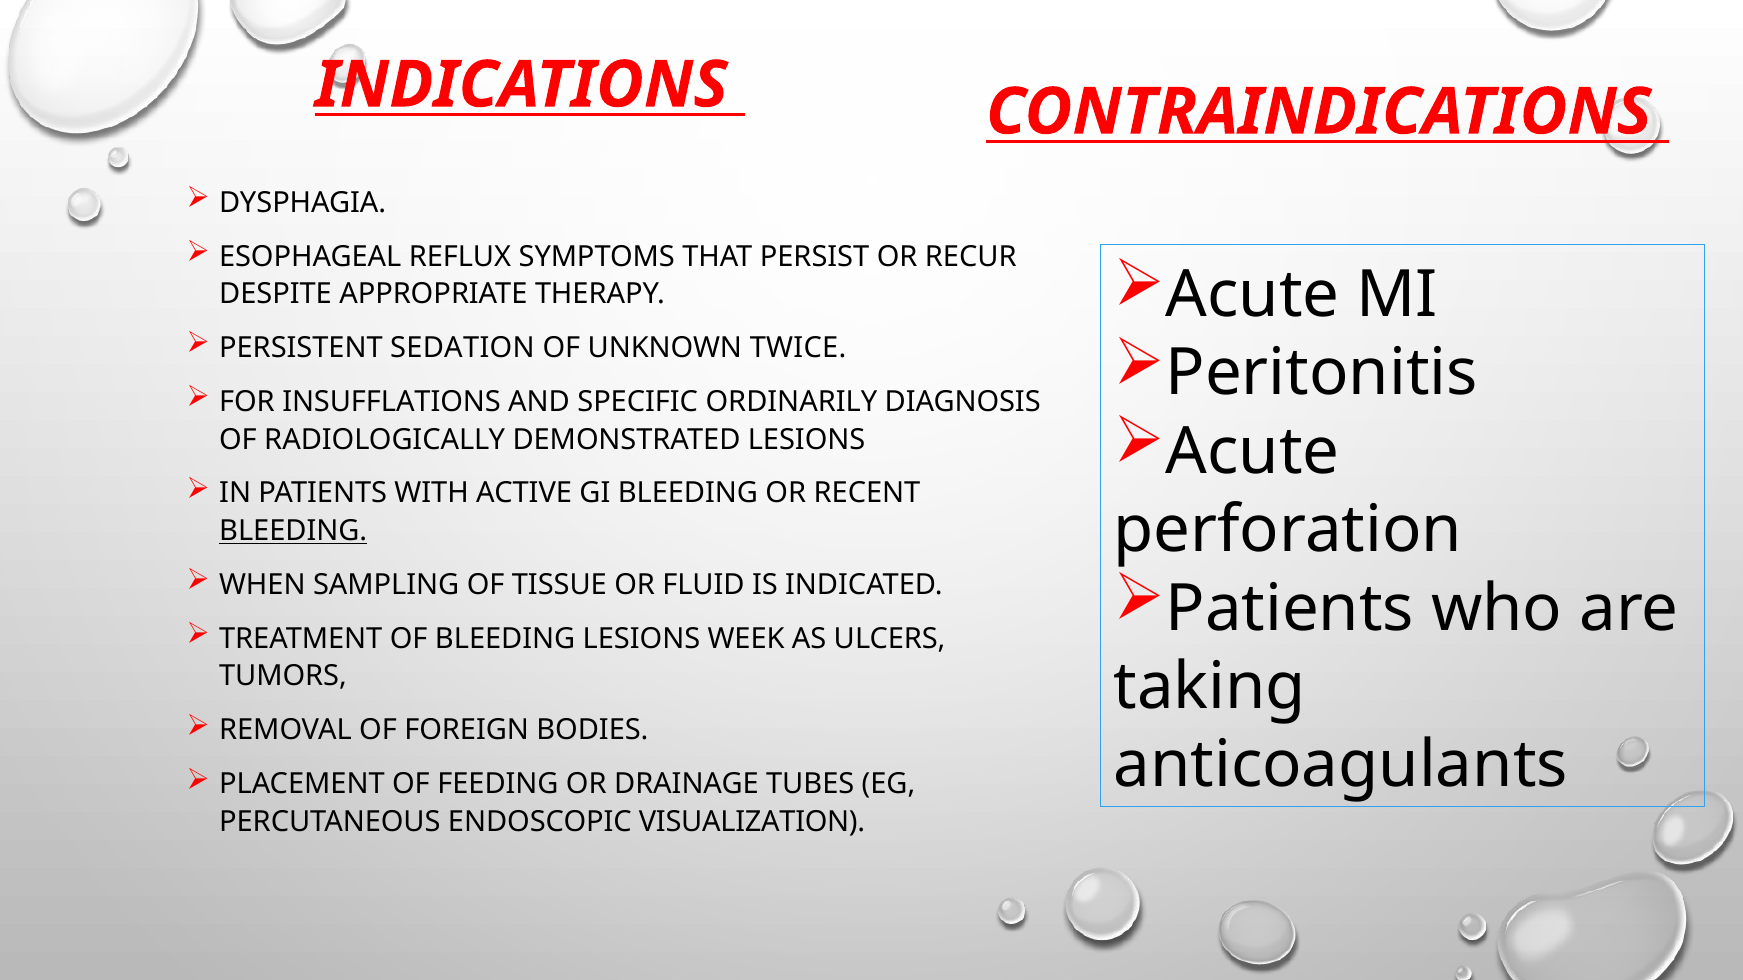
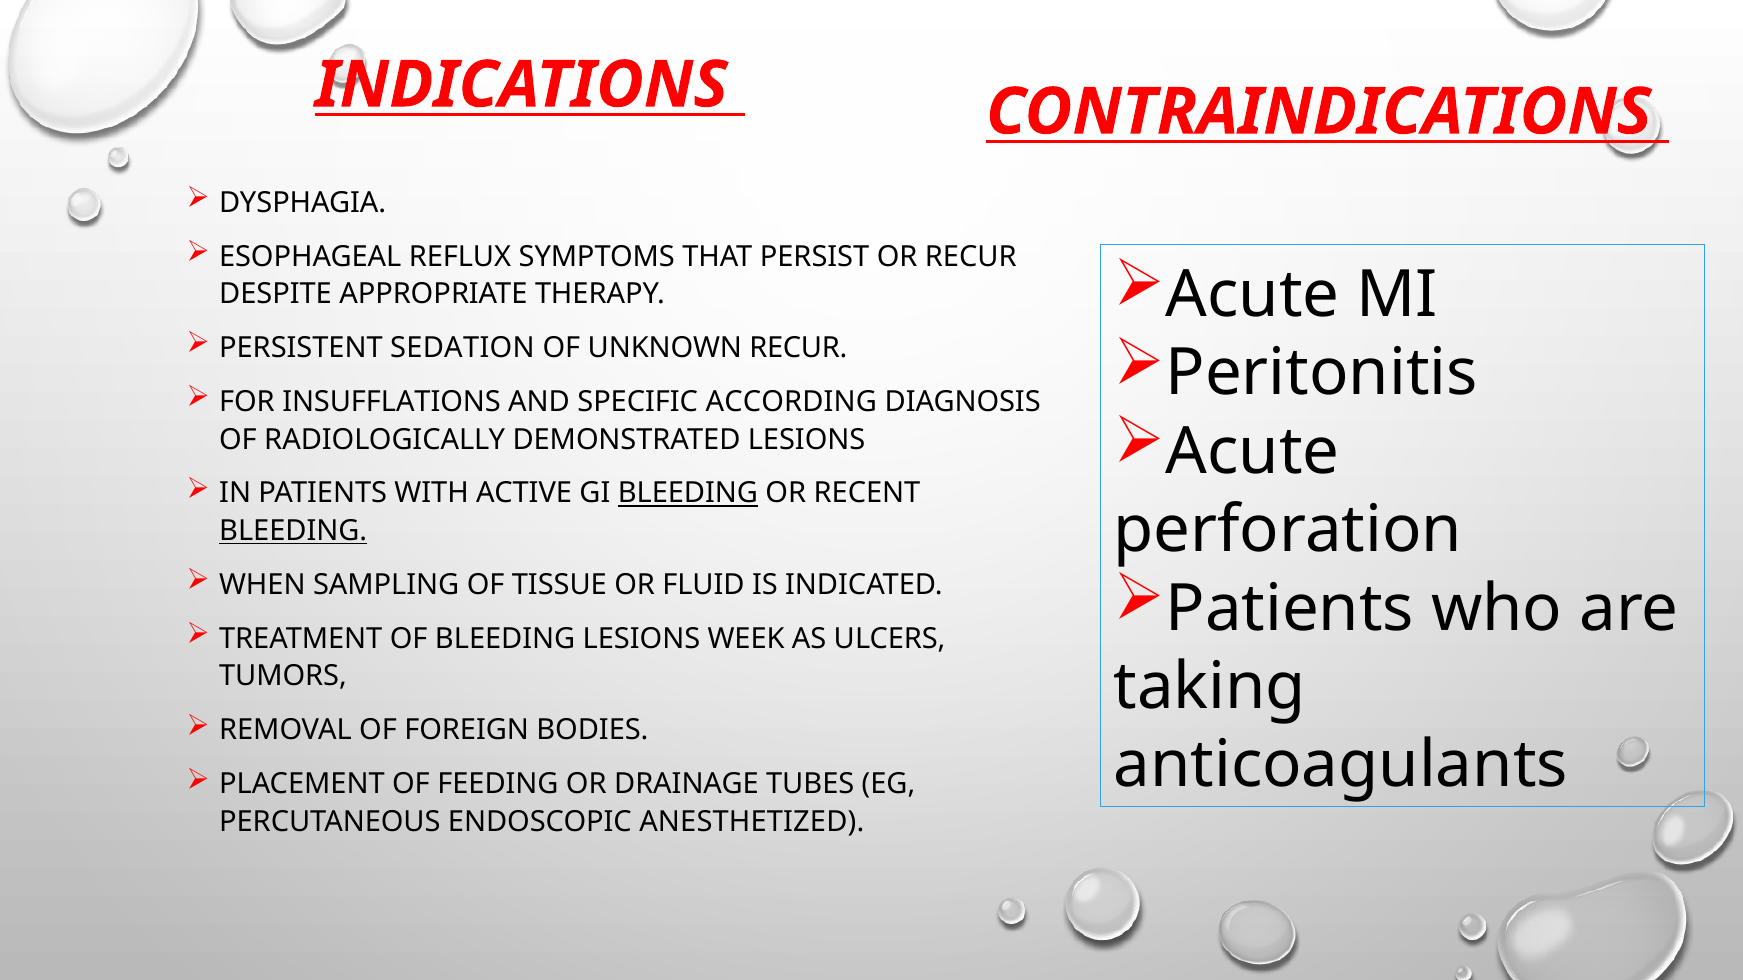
UNKNOWN TWICE: TWICE -> RECUR
ORDINARILY: ORDINARILY -> ACCORDING
BLEEDING at (688, 494) underline: none -> present
VISUALIZATION: VISUALIZATION -> ANESTHETIZED
